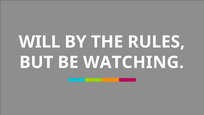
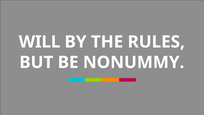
WATCHING: WATCHING -> NONUMMY
